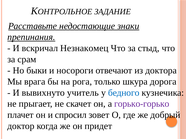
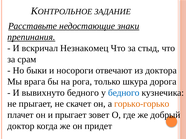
вывихнуто учитель: учитель -> бедного
горько-горько colour: purple -> orange
и спросил: спросил -> прыгает
